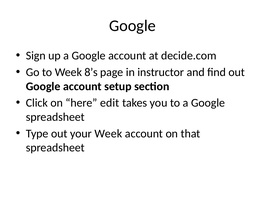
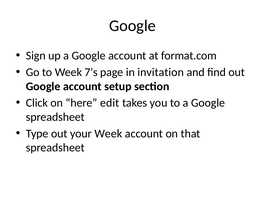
decide.com: decide.com -> format.com
8’s: 8’s -> 7’s
instructor: instructor -> invitation
